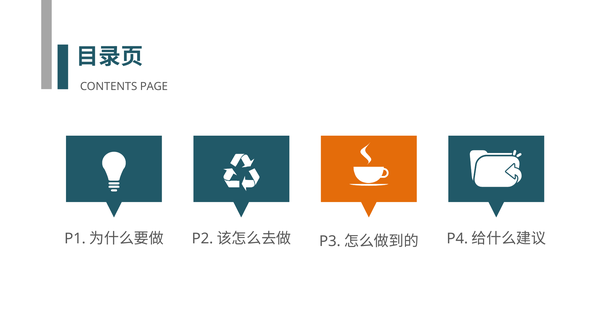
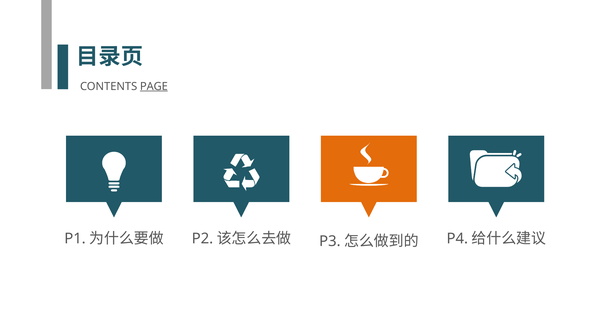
PAGE underline: none -> present
